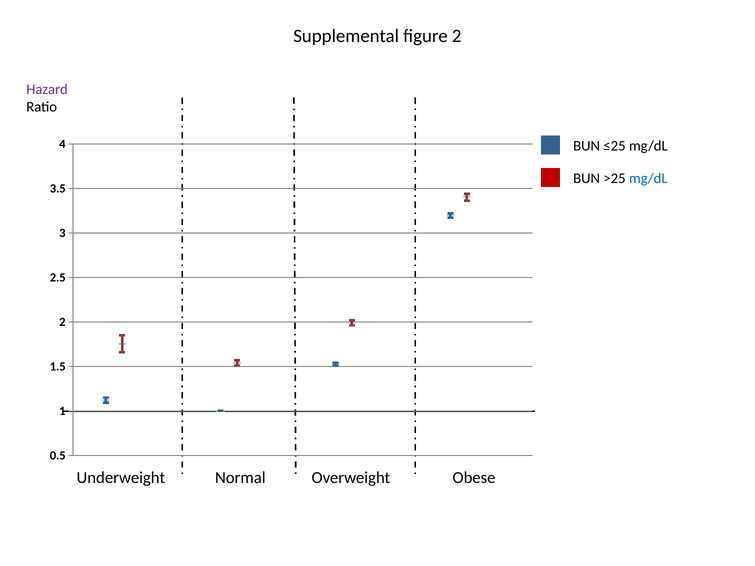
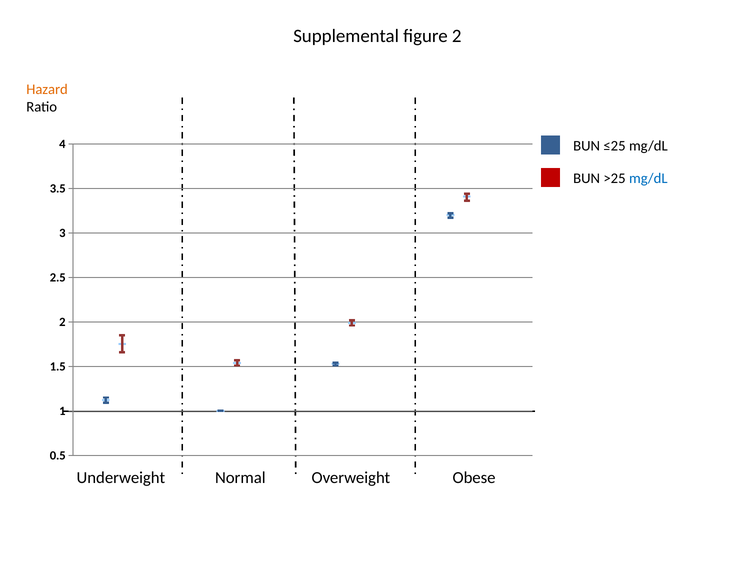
Hazard colour: purple -> orange
